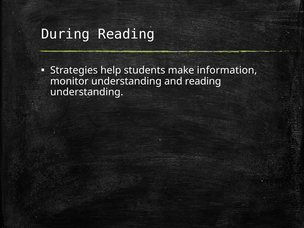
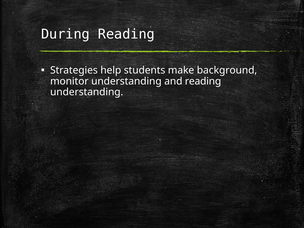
information: information -> background
